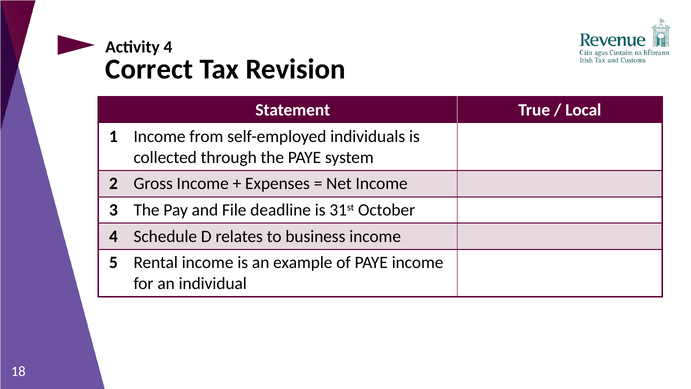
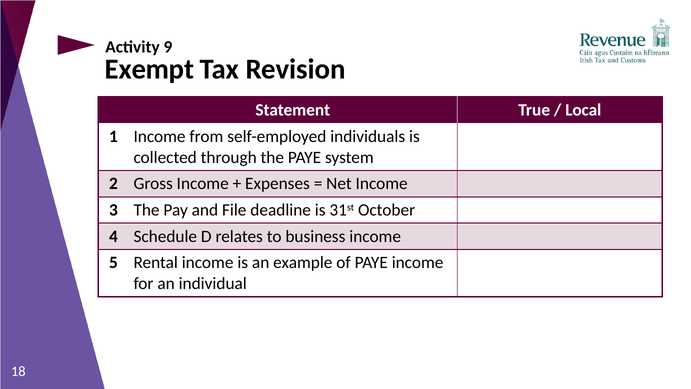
Activity 4: 4 -> 9
Correct: Correct -> Exempt
